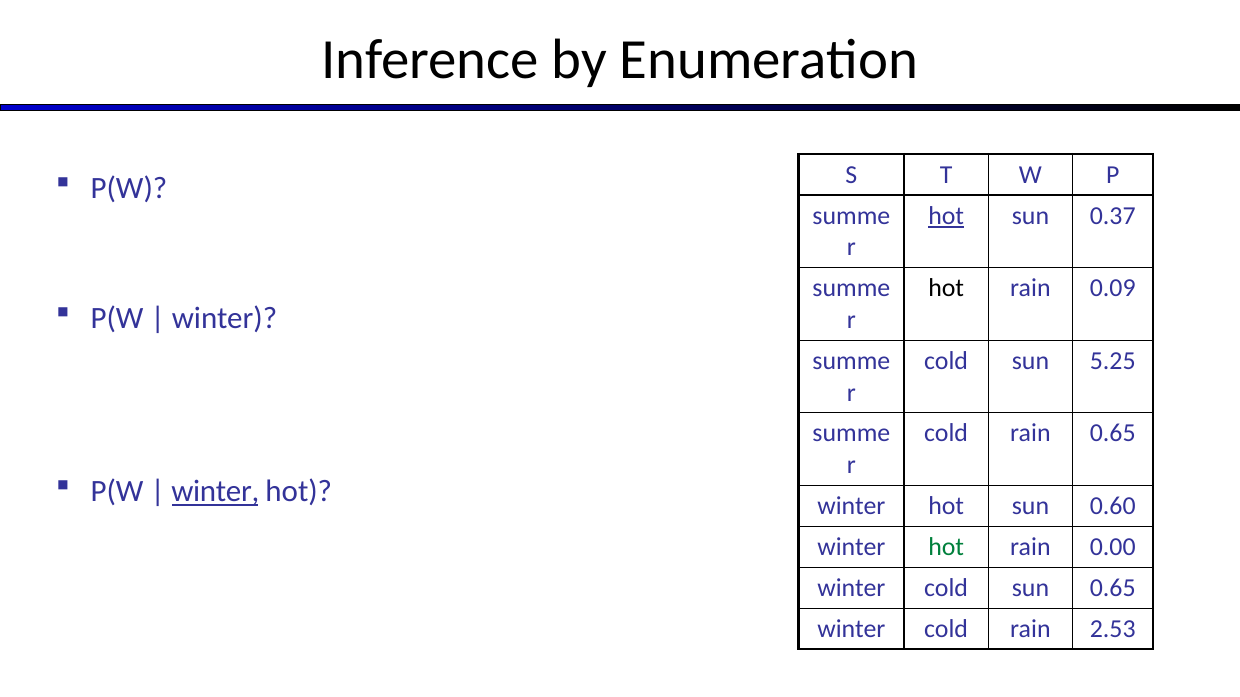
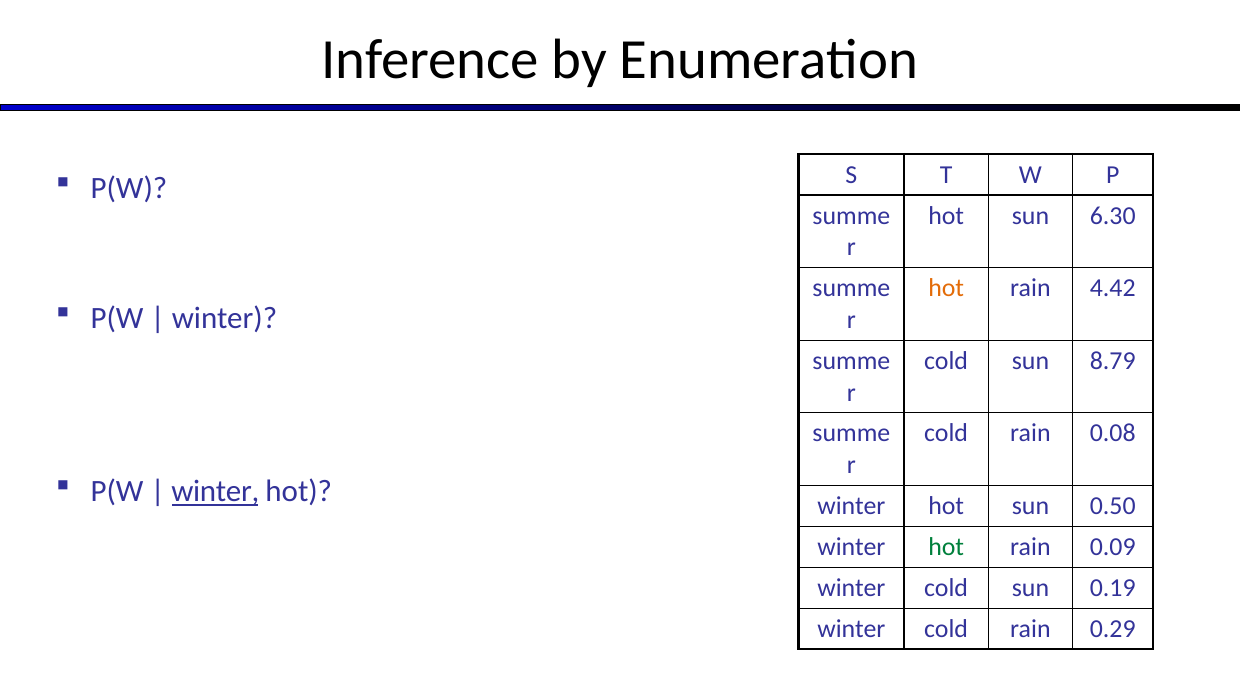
hot at (946, 216) underline: present -> none
0.37: 0.37 -> 6.30
hot at (946, 289) colour: black -> orange
0.09: 0.09 -> 4.42
5.25: 5.25 -> 8.79
rain 0.65: 0.65 -> 0.08
0.60: 0.60 -> 0.50
0.00: 0.00 -> 0.09
sun 0.65: 0.65 -> 0.19
2.53: 2.53 -> 0.29
